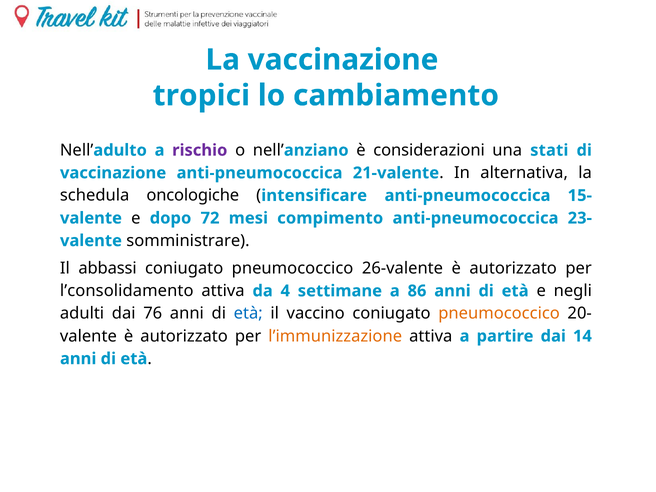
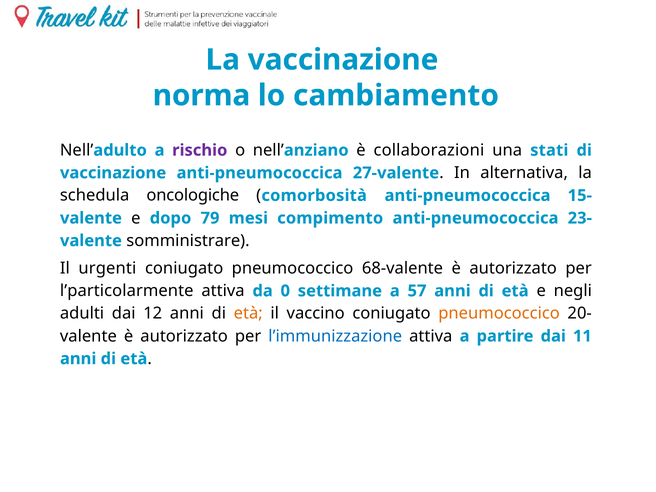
tropici: tropici -> norma
considerazioni: considerazioni -> collaborazioni
21-valente: 21-valente -> 27-valente
intensificare: intensificare -> comorbosità
72: 72 -> 79
abbassi: abbassi -> urgenti
26-valente: 26-valente -> 68-valente
l’consolidamento: l’consolidamento -> l’particolarmente
4: 4 -> 0
86: 86 -> 57
76: 76 -> 12
età at (248, 314) colour: blue -> orange
l’immunizzazione colour: orange -> blue
14: 14 -> 11
